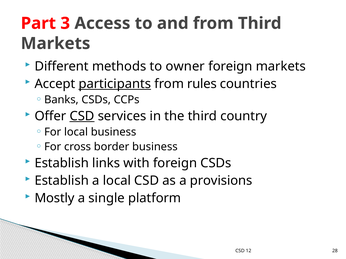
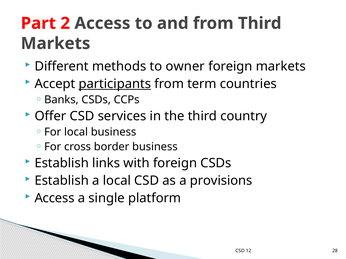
3: 3 -> 2
rules: rules -> term
CSD at (82, 116) underline: present -> none
Mostly at (55, 199): Mostly -> Access
